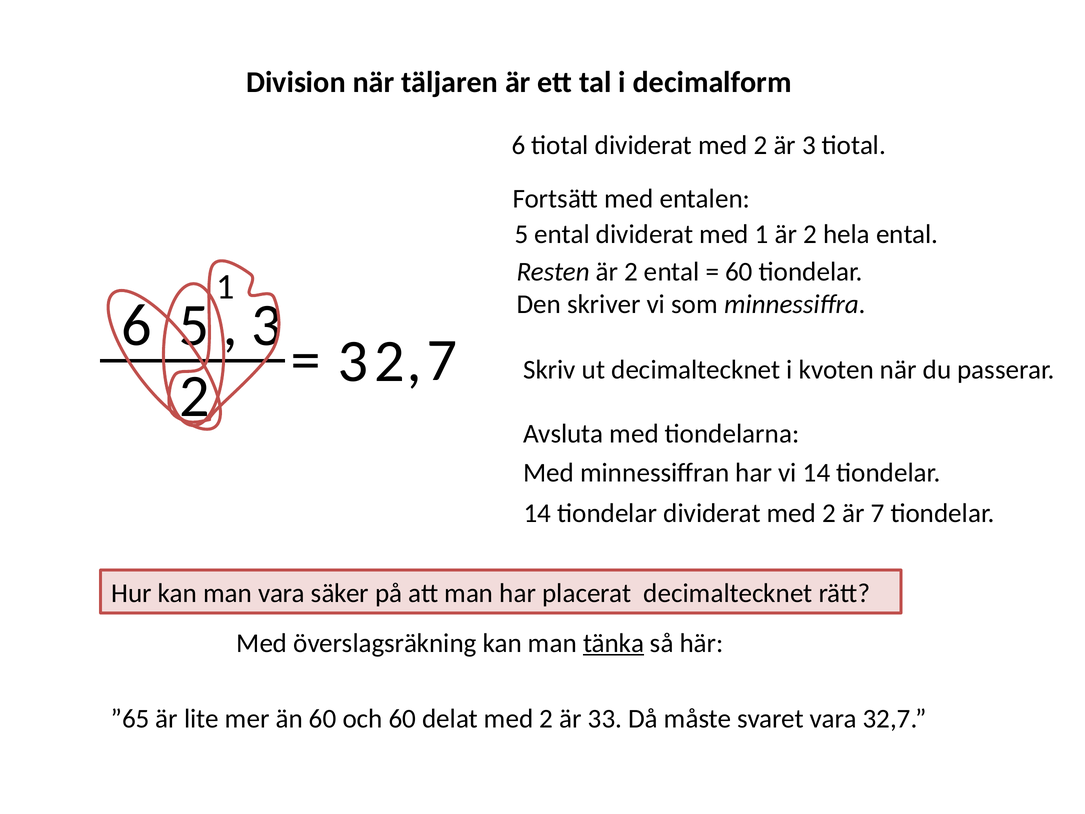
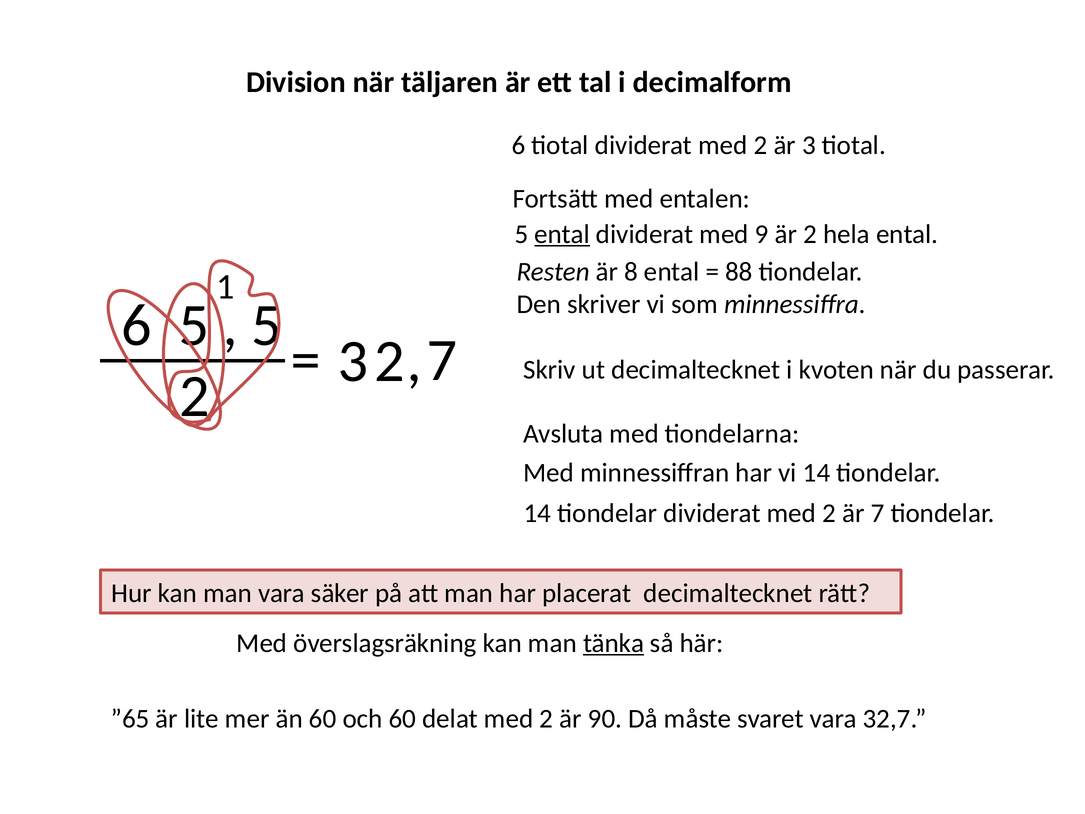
ental at (562, 234) underline: none -> present
med 1: 1 -> 9
Resten är 2: 2 -> 8
60 at (739, 272): 60 -> 88
3 at (267, 325): 3 -> 5
33: 33 -> 90
